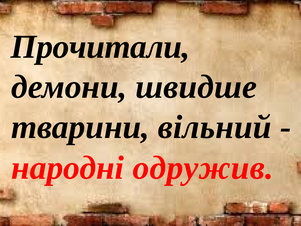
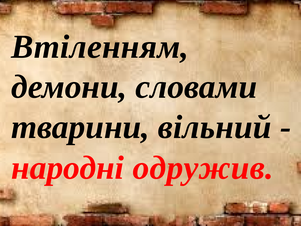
Прочитали: Прочитали -> Втіленням
швидше: швидше -> словами
